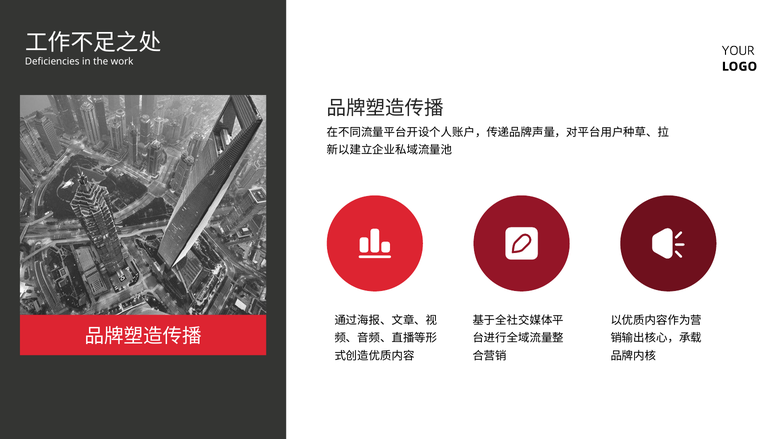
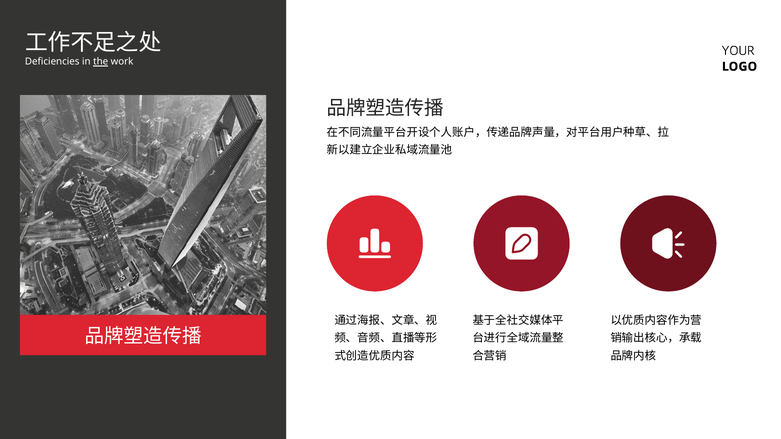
the underline: none -> present
